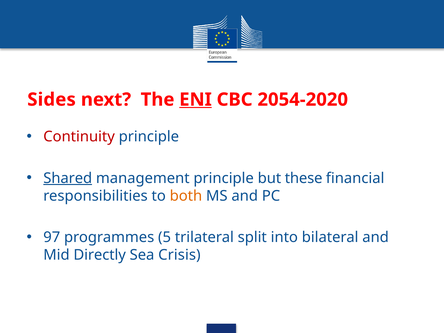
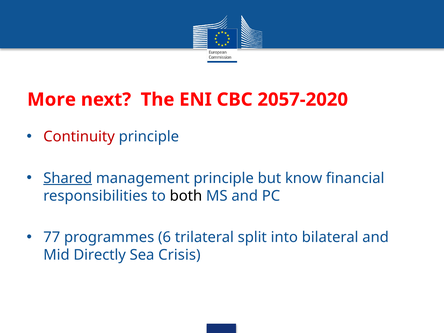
Sides: Sides -> More
ENI underline: present -> none
2054-2020: 2054-2020 -> 2057-2020
these: these -> know
both colour: orange -> black
97: 97 -> 77
5: 5 -> 6
